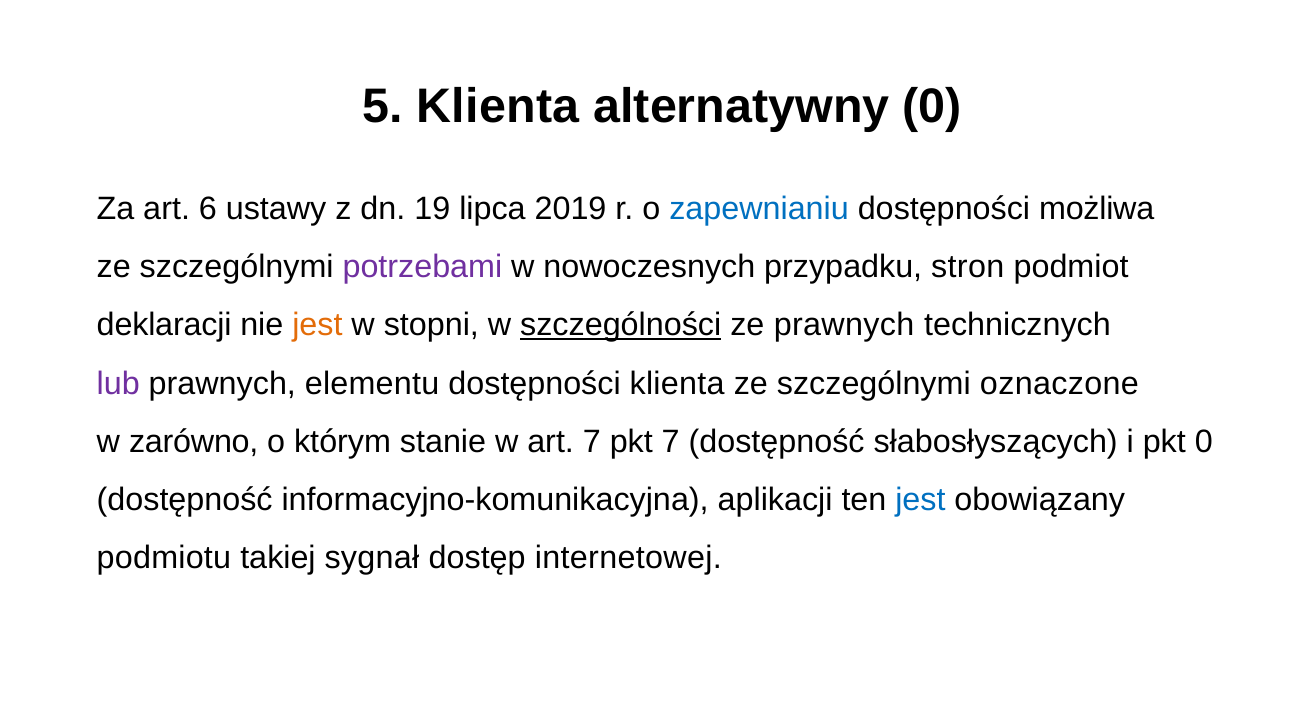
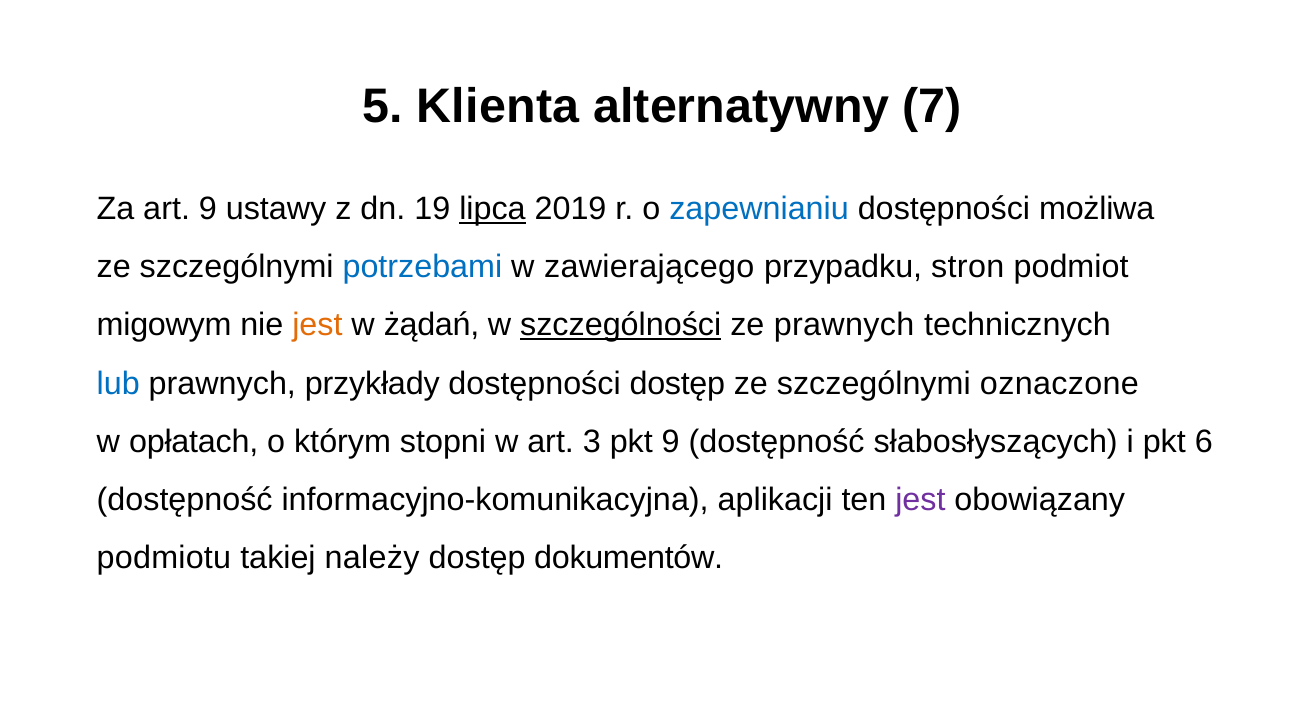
alternatywny 0: 0 -> 7
art 6: 6 -> 9
lipca underline: none -> present
potrzebami colour: purple -> blue
nowoczesnych: nowoczesnych -> zawierającego
deklaracji: deklaracji -> migowym
stopni: stopni -> żądań
lub colour: purple -> blue
elementu: elementu -> przykłady
dostępności klienta: klienta -> dostęp
zarówno: zarówno -> opłatach
stanie: stanie -> stopni
art 7: 7 -> 3
pkt 7: 7 -> 9
pkt 0: 0 -> 6
jest at (920, 500) colour: blue -> purple
sygnał: sygnał -> należy
internetowej: internetowej -> dokumentów
